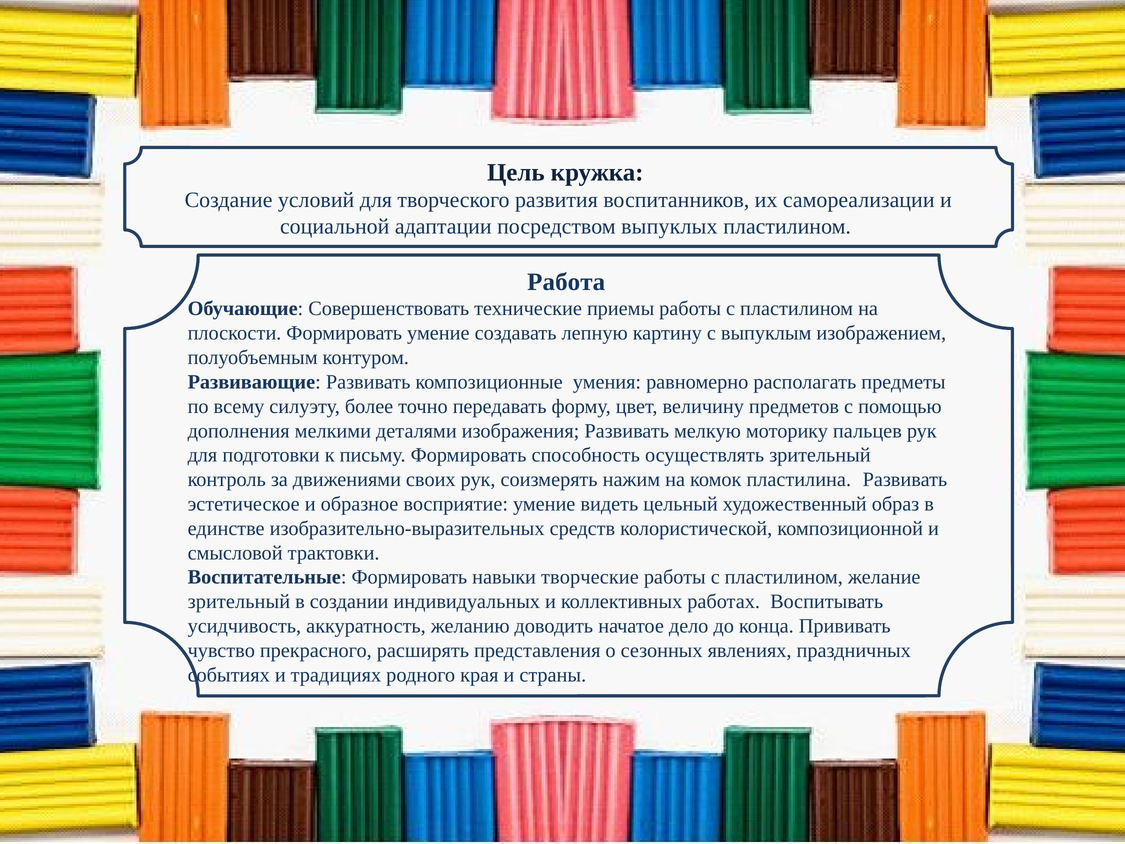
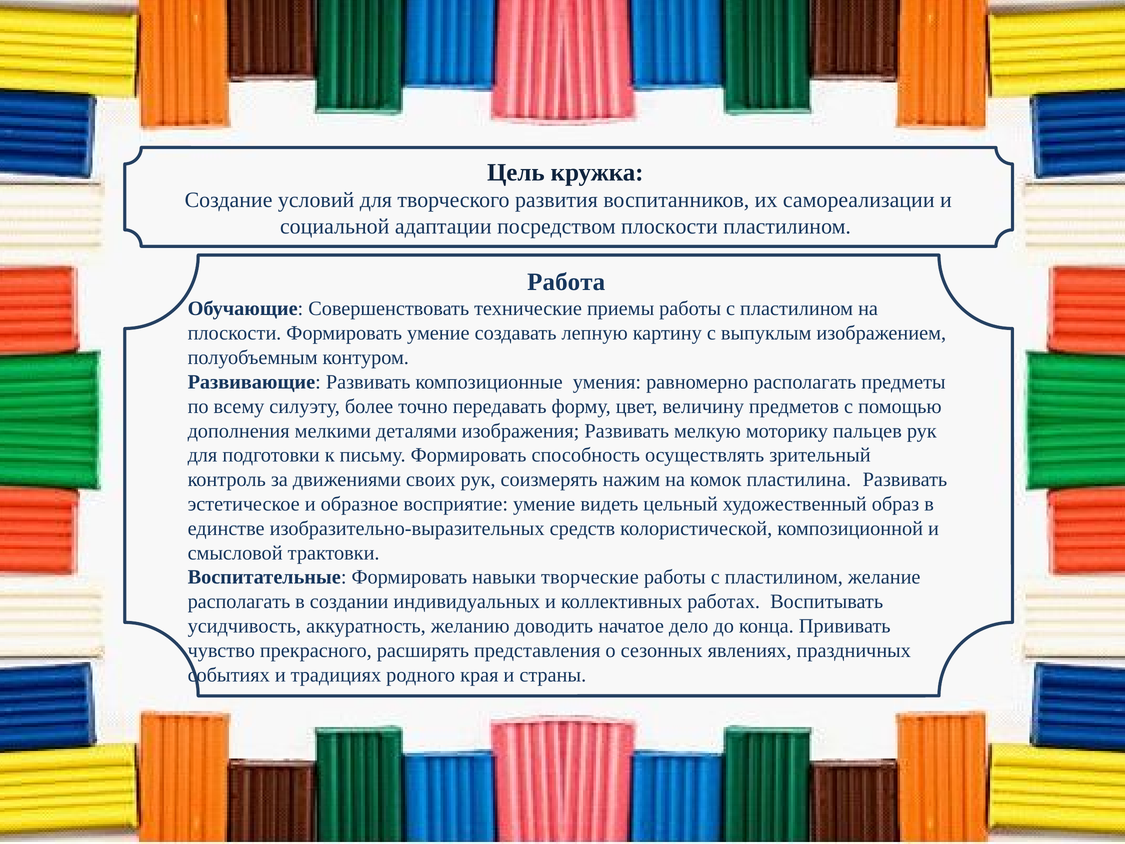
посредством выпуклых: выпуклых -> плоскости
зрительный at (239, 602): зрительный -> располагать
